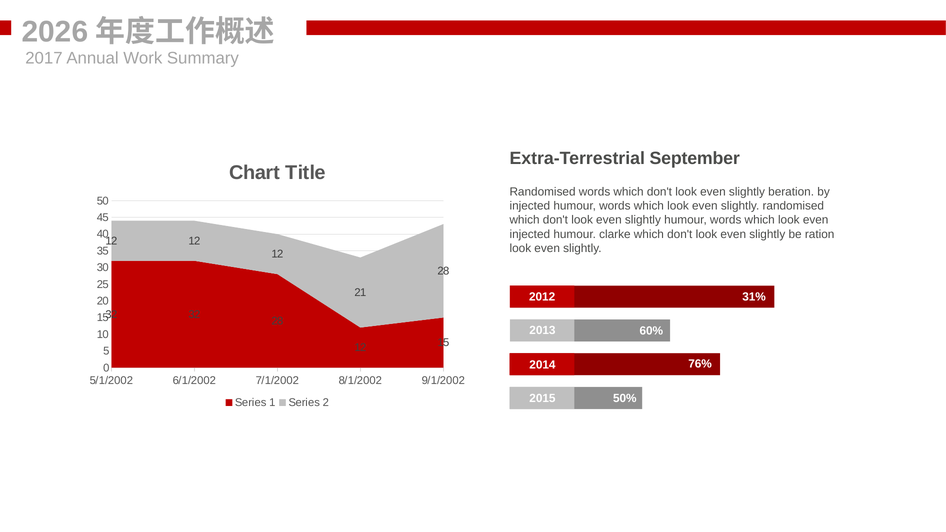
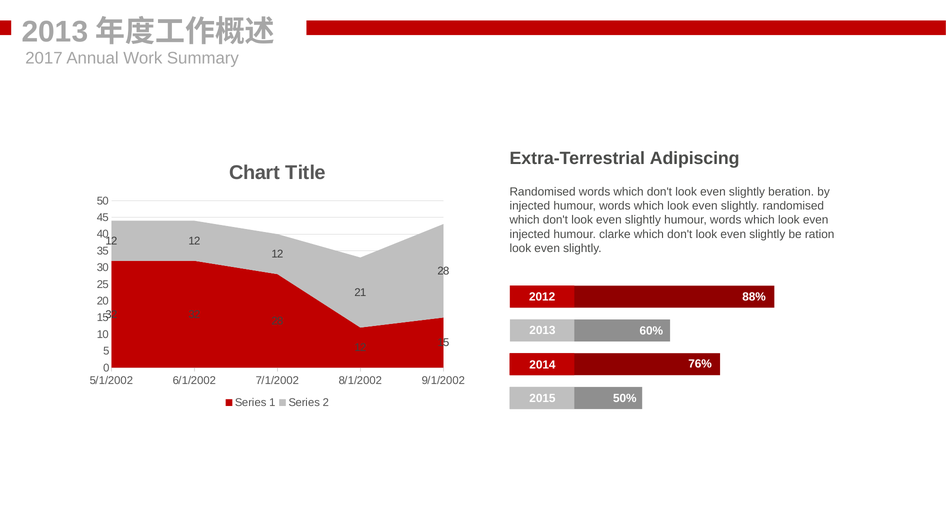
2026 at (55, 32): 2026 -> 2013
September: September -> Adipiscing
31%: 31% -> 88%
